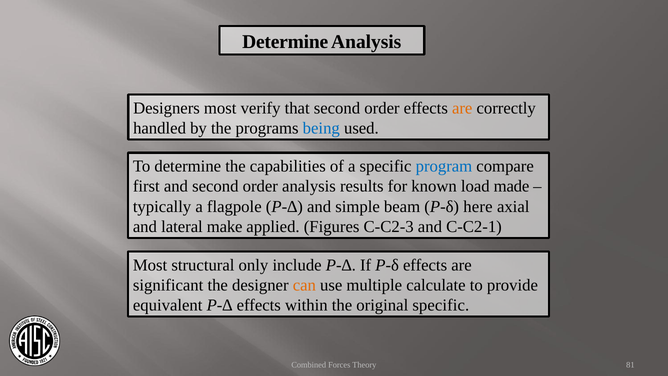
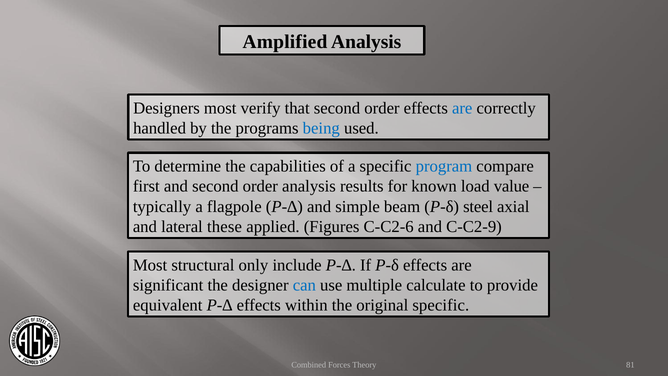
Determine at (285, 42): Determine -> Amplified
are at (462, 108) colour: orange -> blue
made: made -> value
here: here -> steel
make: make -> these
C-C2-3: C-C2-3 -> C-C2-6
C-C2-1: C-C2-1 -> C-C2-9
can colour: orange -> blue
